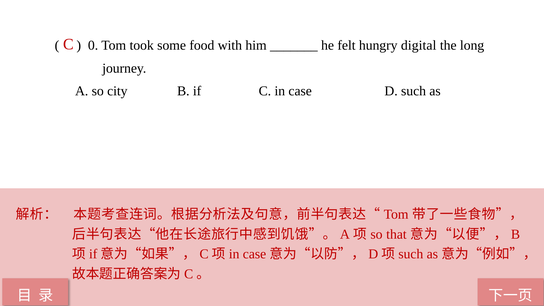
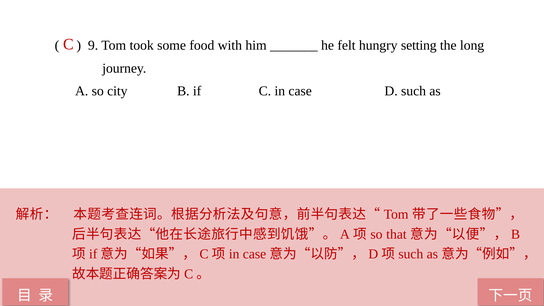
0: 0 -> 9
digital: digital -> setting
